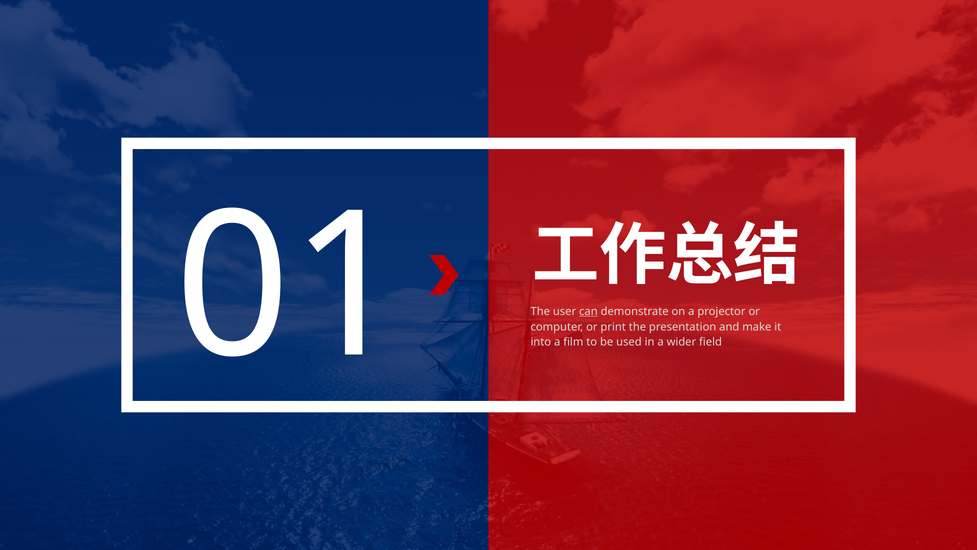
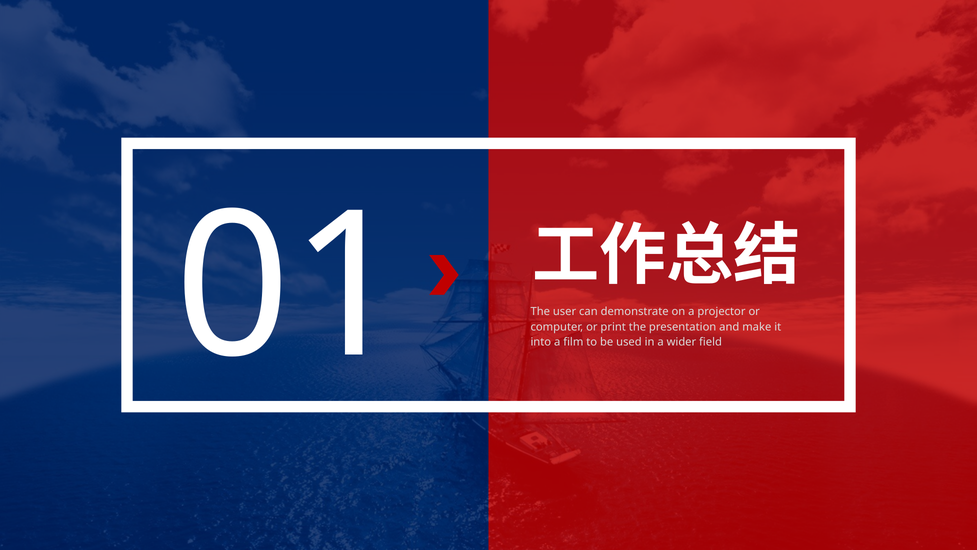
can underline: present -> none
